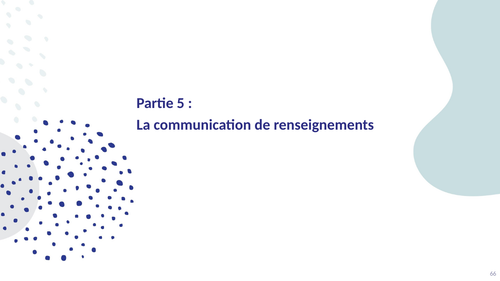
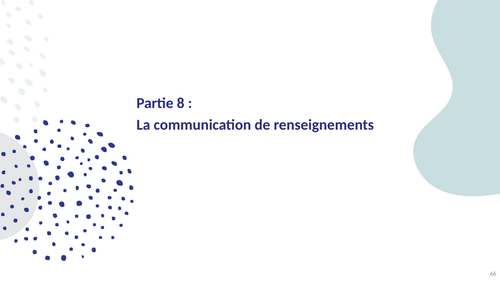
5: 5 -> 8
